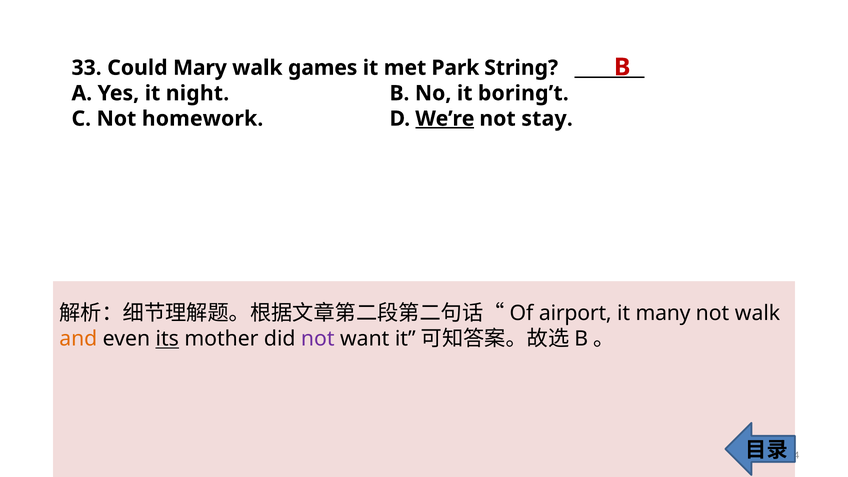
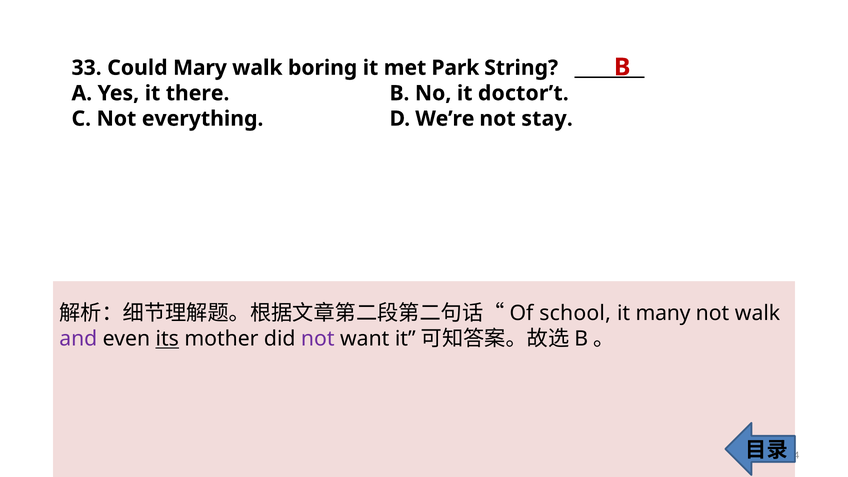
games: games -> boring
night: night -> there
boring’t: boring’t -> doctor’t
homework: homework -> everything
We’re underline: present -> none
airport: airport -> school
and colour: orange -> purple
